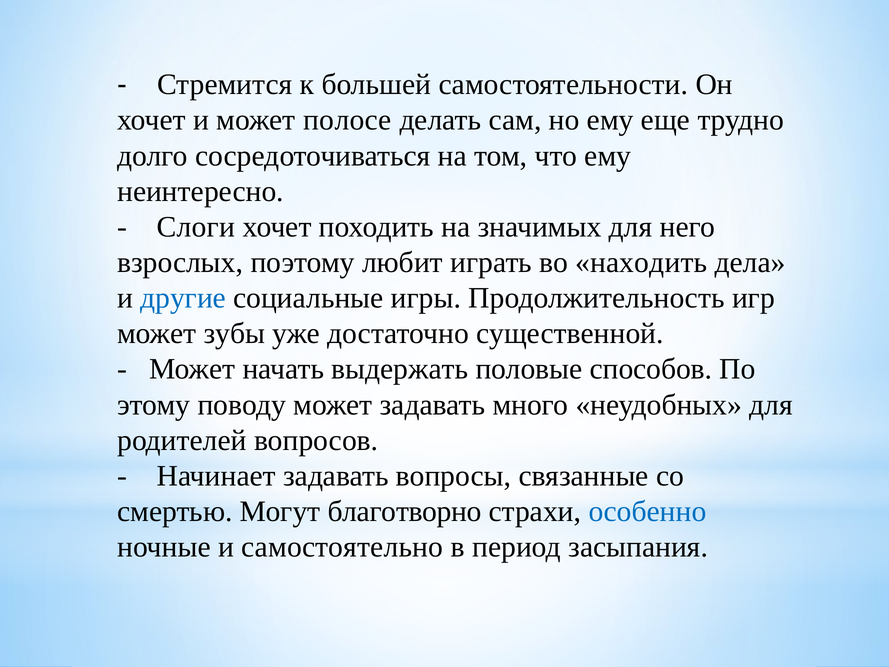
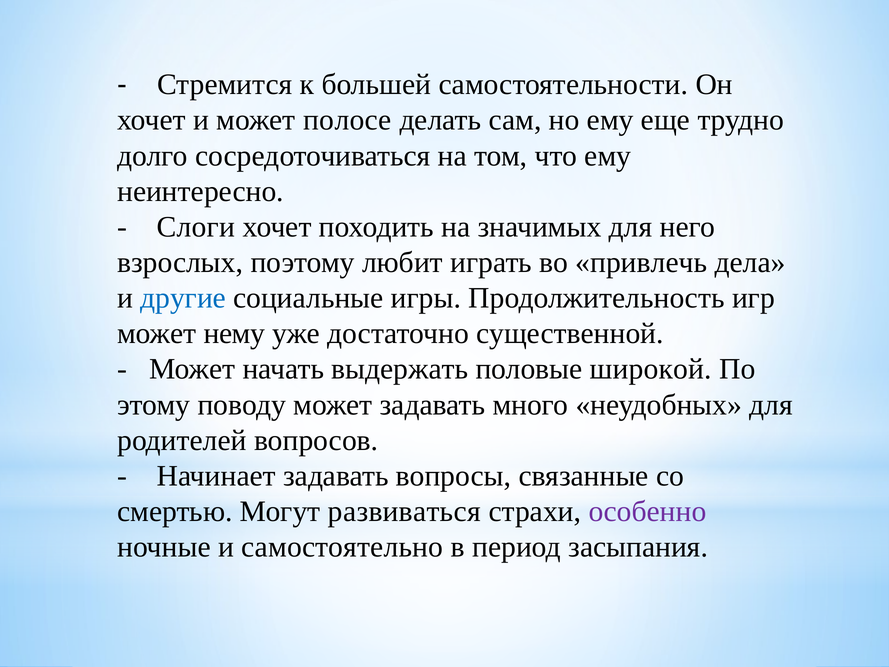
находить: находить -> привлечь
зубы: зубы -> нему
способов: способов -> широкой
благотворно: благотворно -> развиваться
особенно colour: blue -> purple
